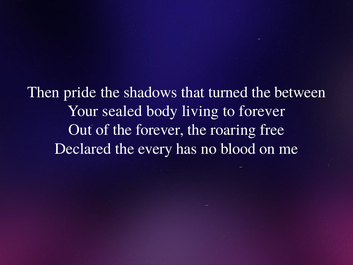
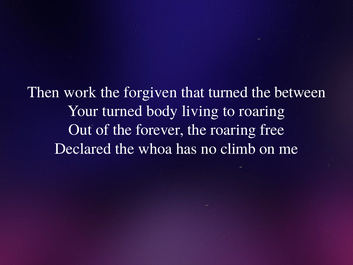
pride: pride -> work
shadows: shadows -> forgiven
Your sealed: sealed -> turned
to forever: forever -> roaring
every: every -> whoa
blood: blood -> climb
